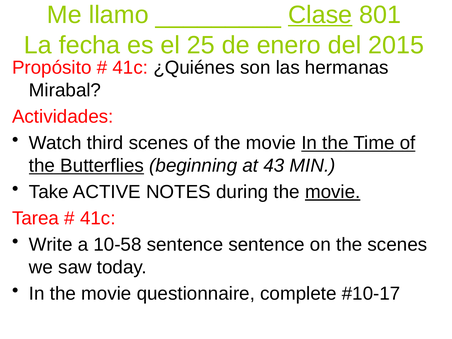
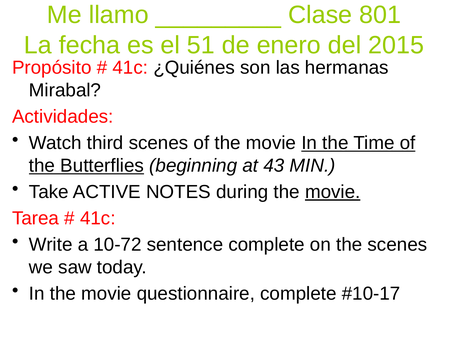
Clase underline: present -> none
25: 25 -> 51
10-58: 10-58 -> 10-72
sentence sentence: sentence -> complete
